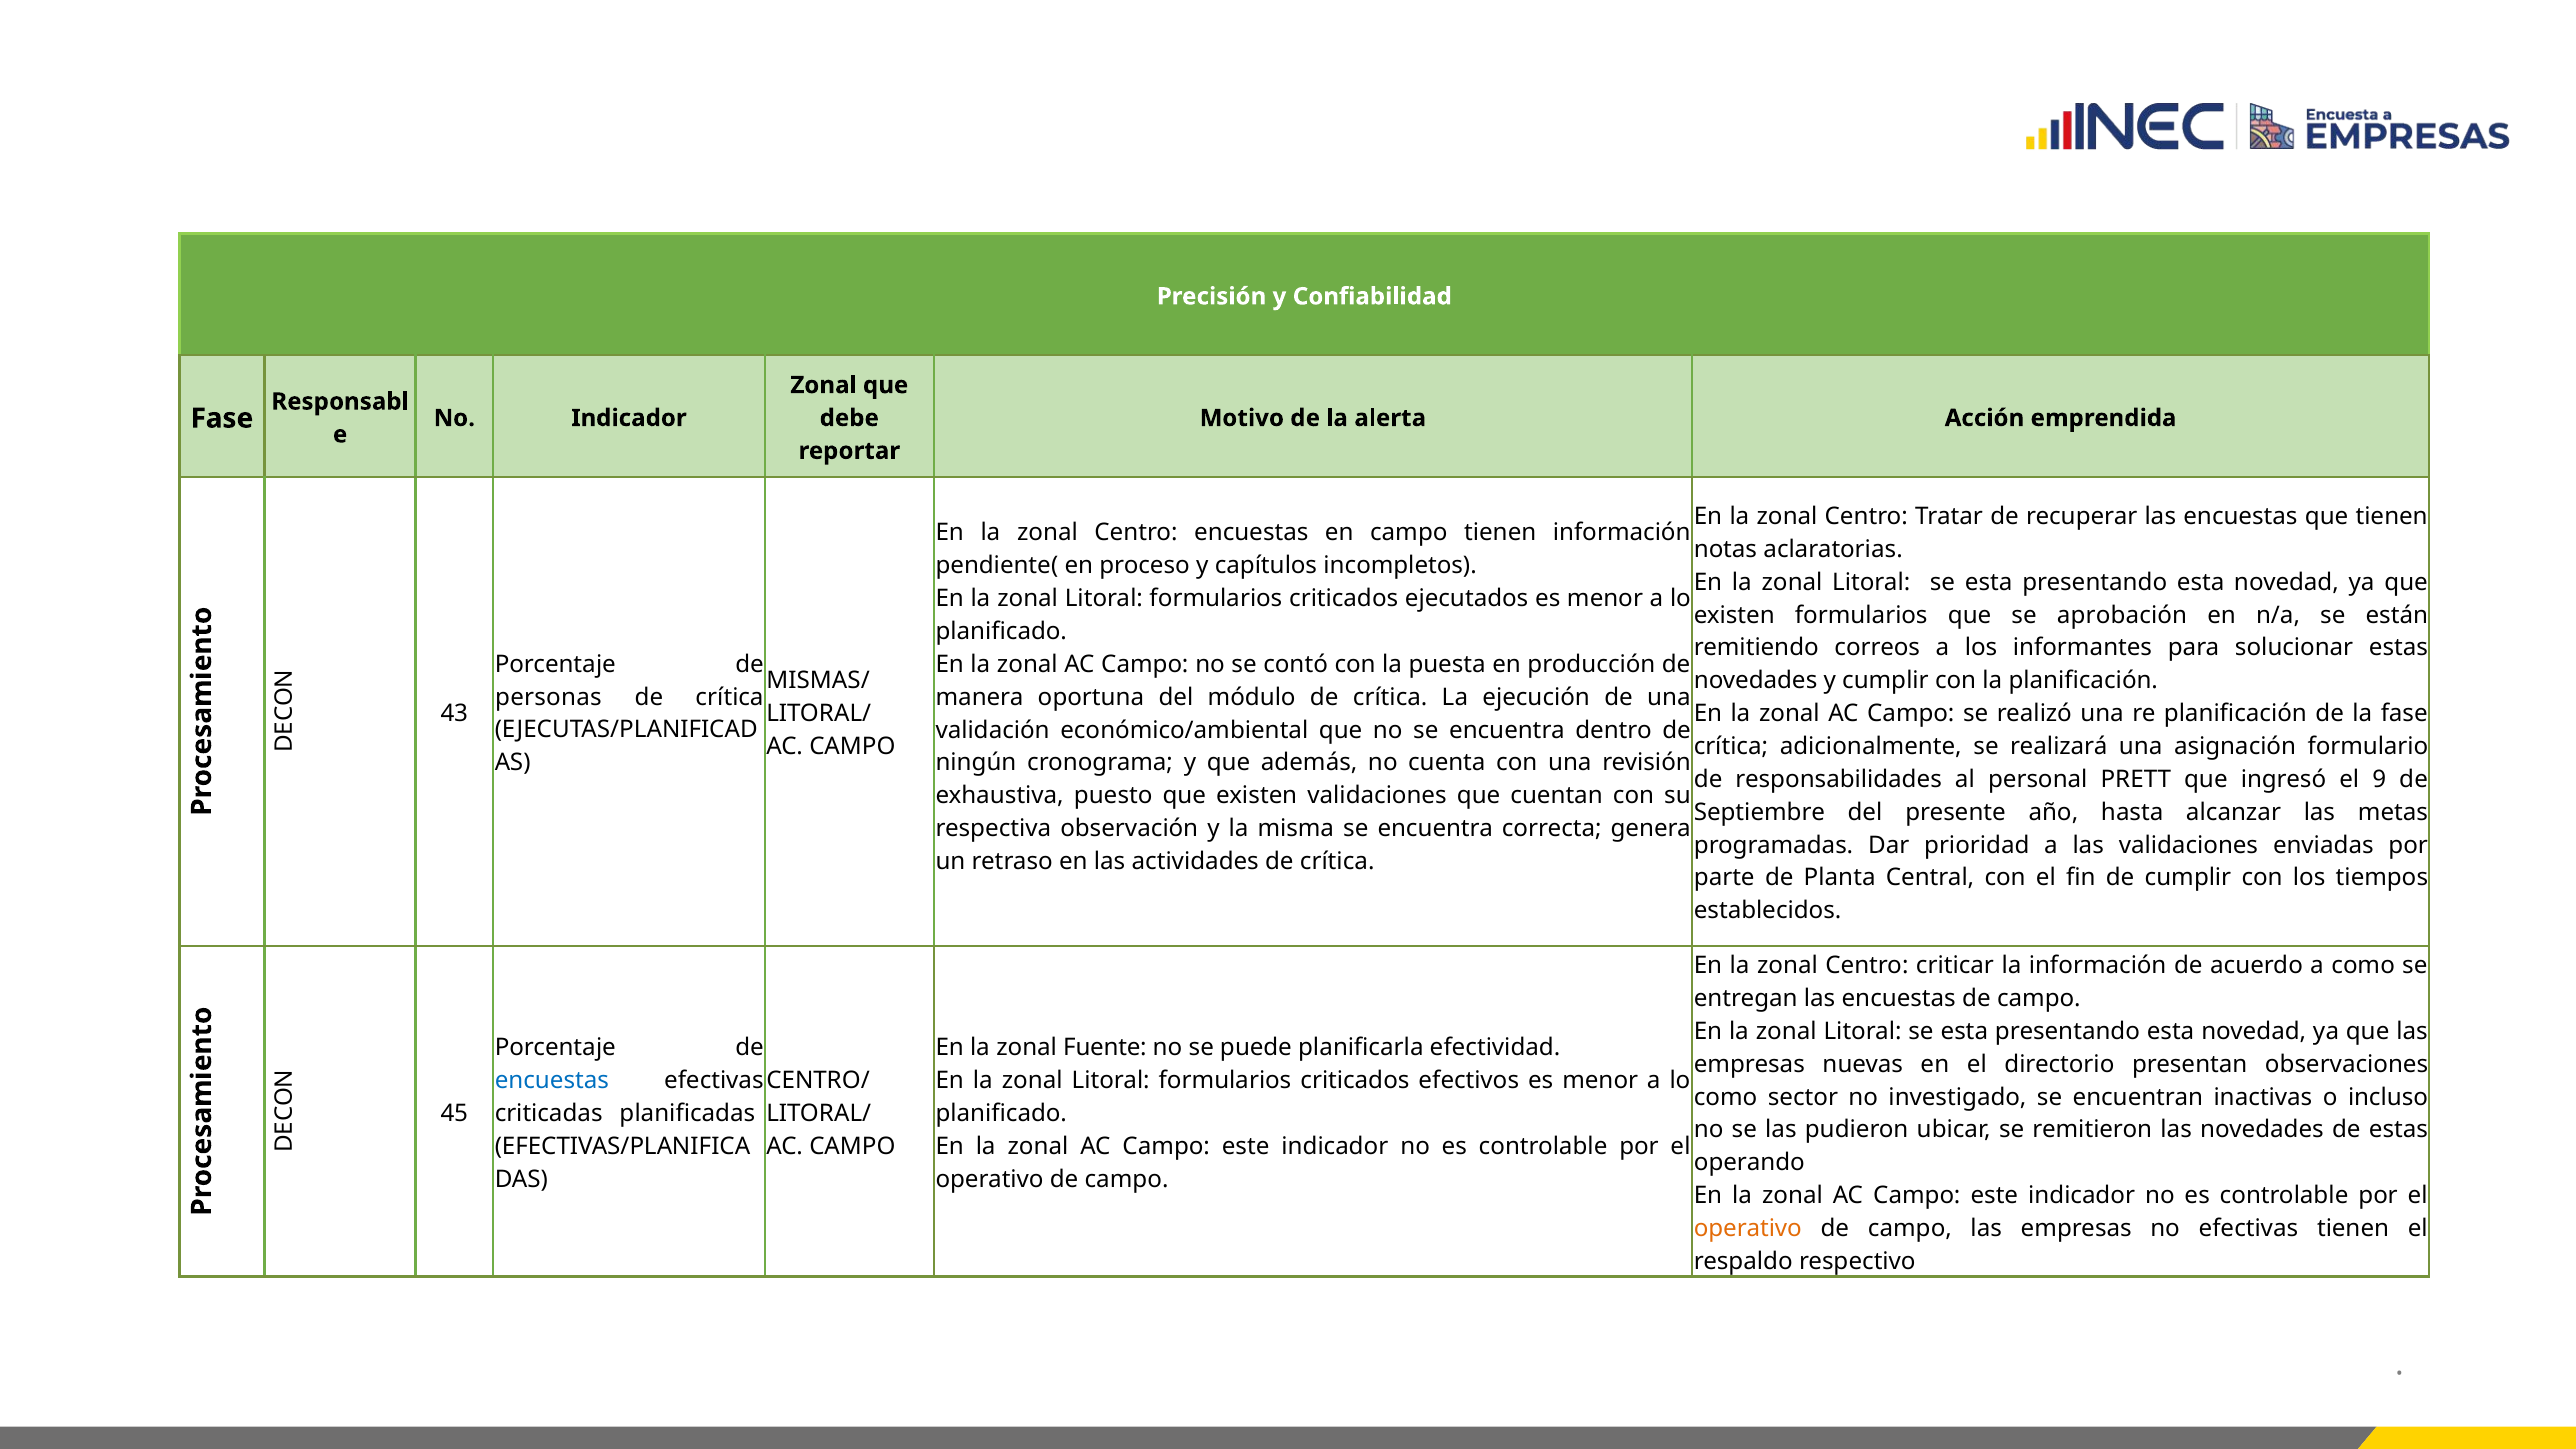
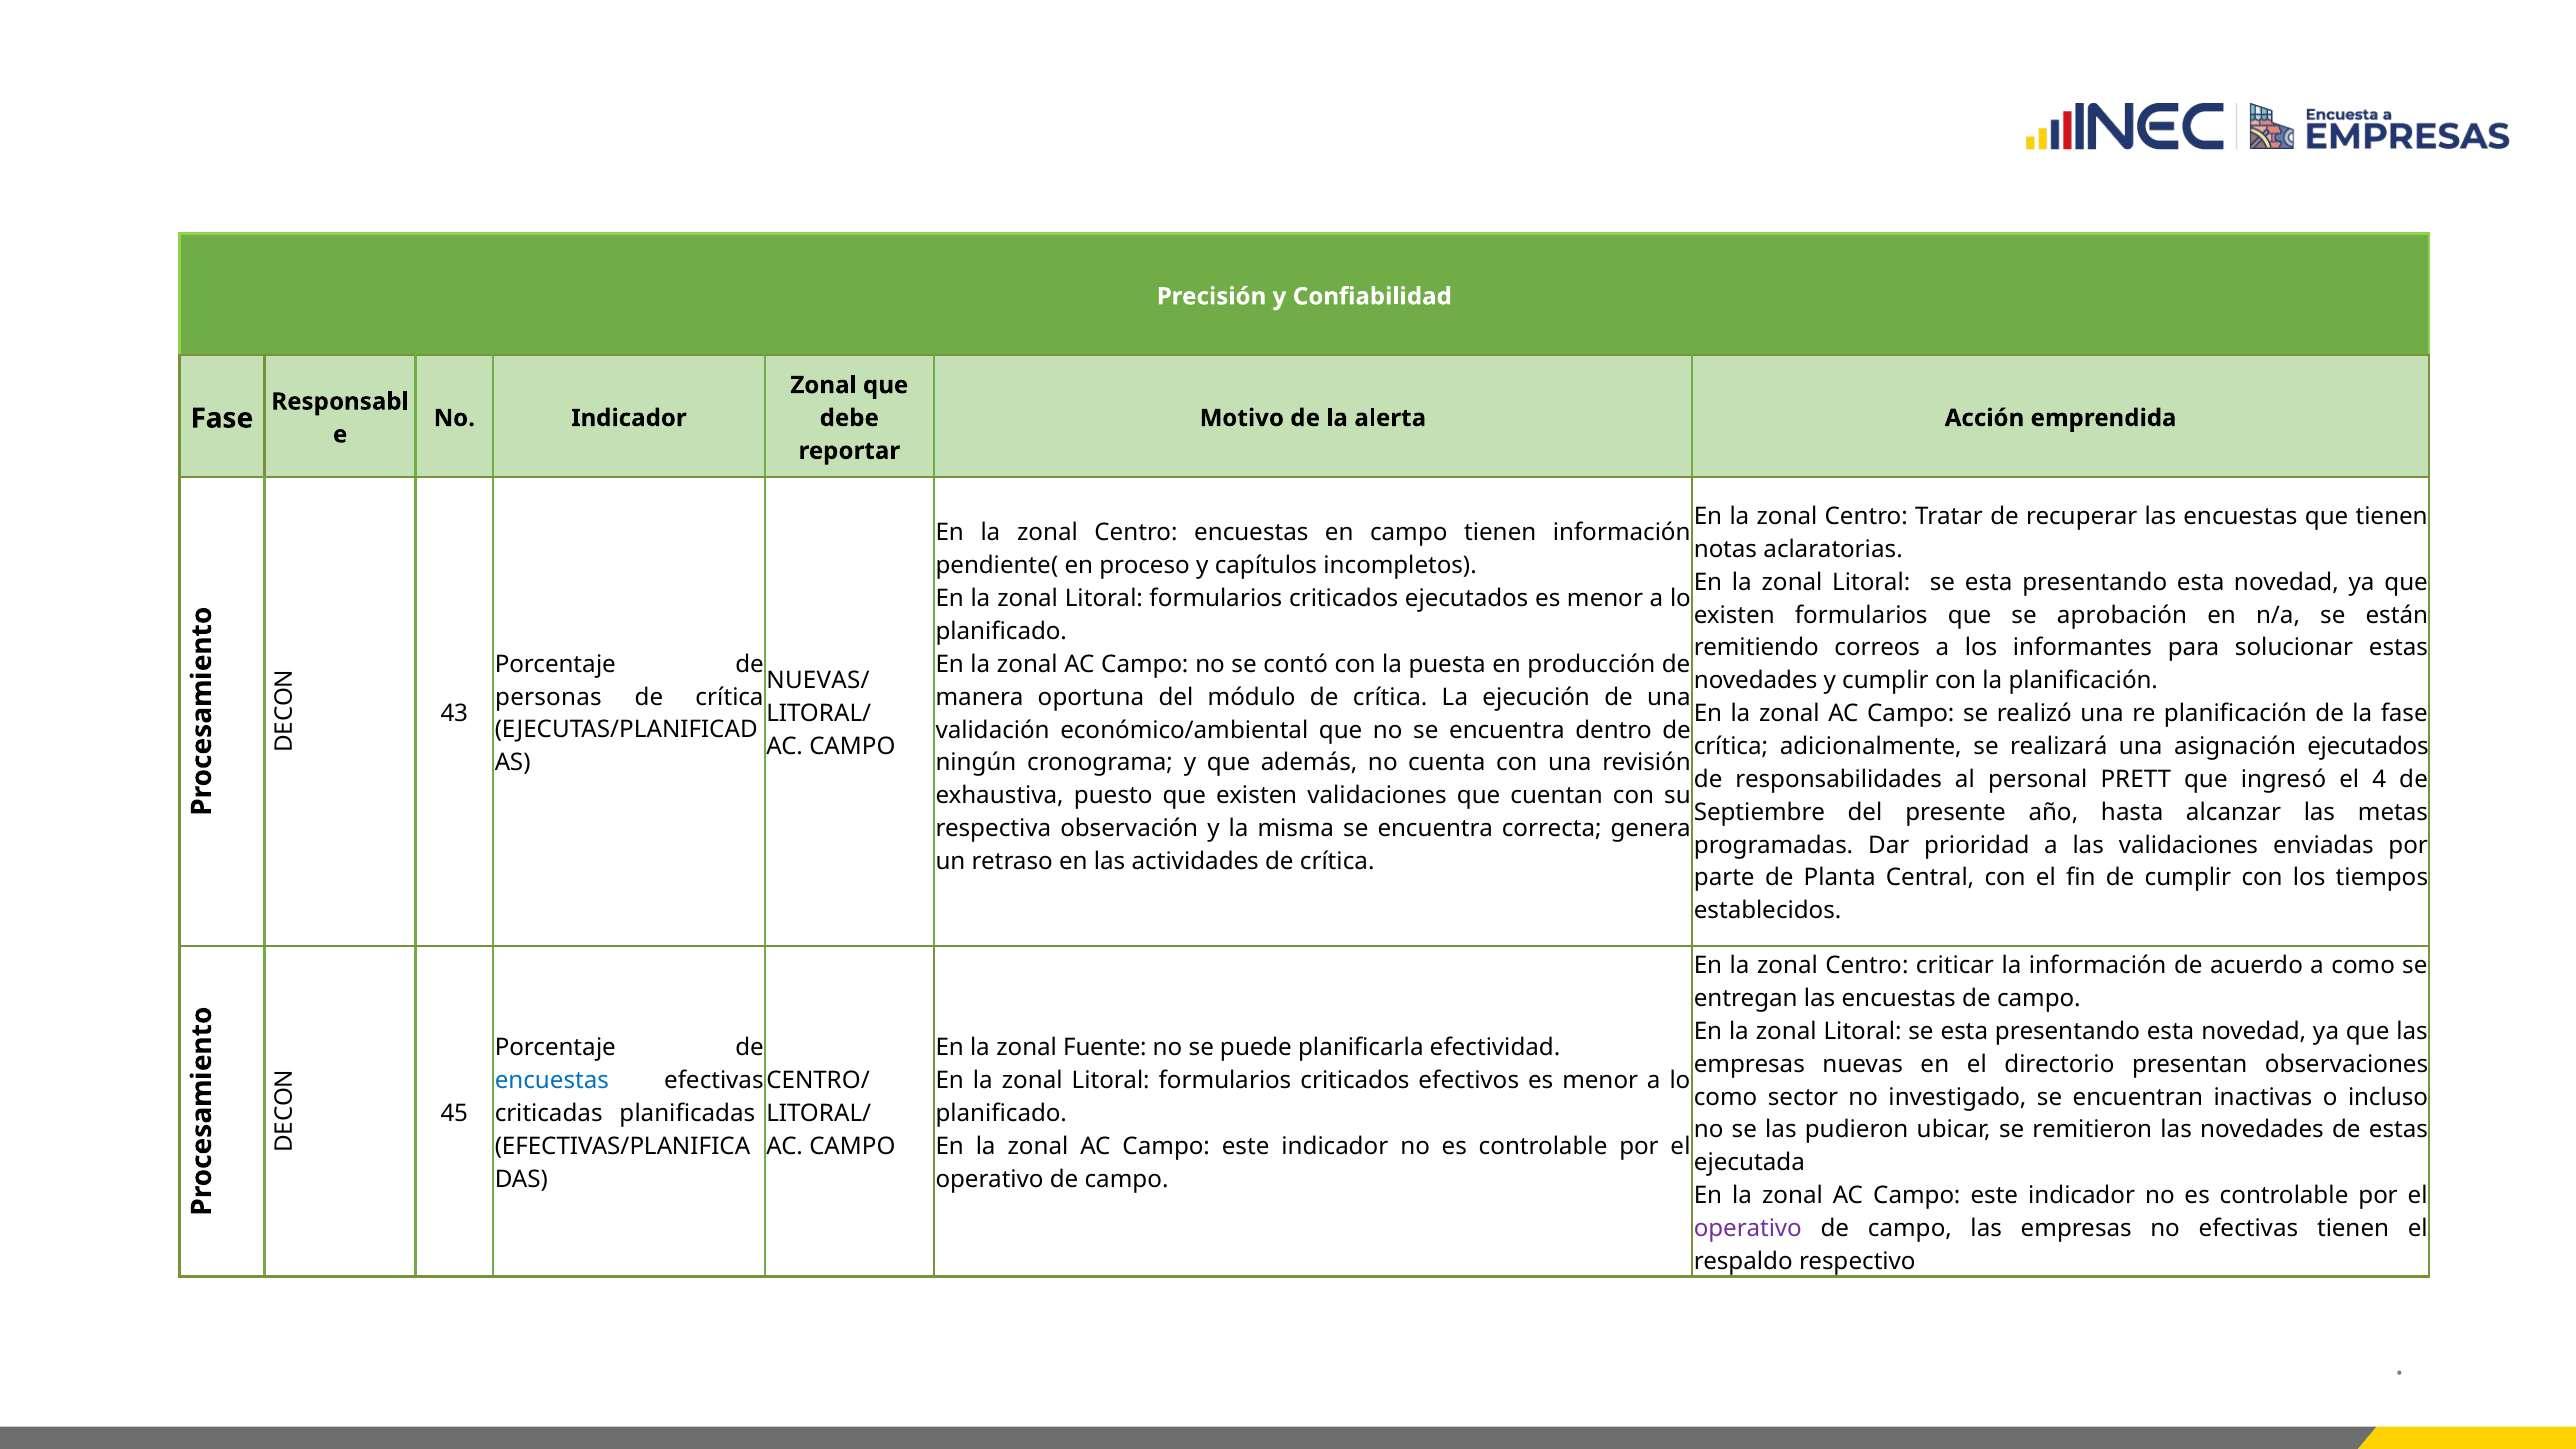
MISMAS/: MISMAS/ -> NUEVAS/
asignación formulario: formulario -> ejecutados
9: 9 -> 4
operando: operando -> ejecutada
operativo at (1748, 1229) colour: orange -> purple
